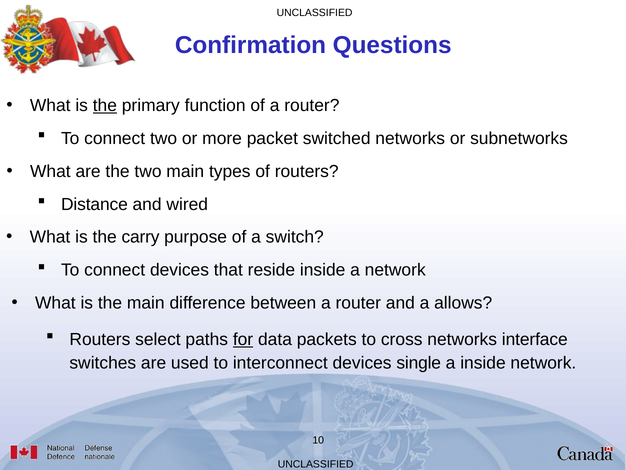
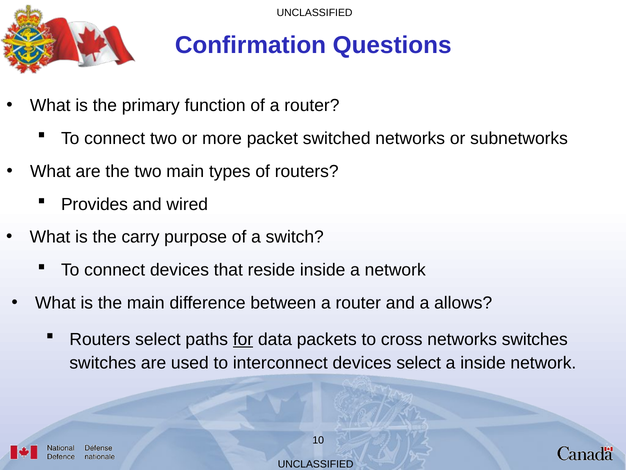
the at (105, 106) underline: present -> none
Distance: Distance -> Provides
networks interface: interface -> switches
devices single: single -> select
